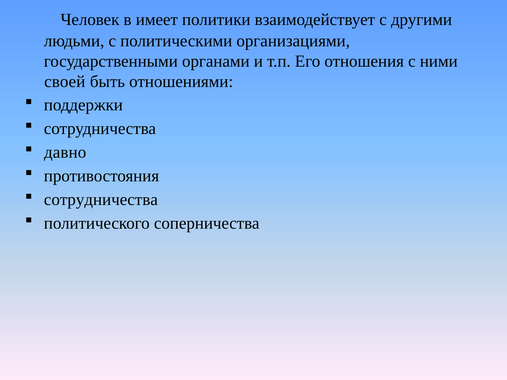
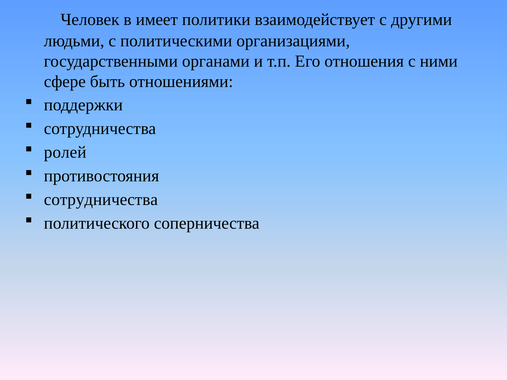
своей: своей -> сфере
давно: давно -> ролей
